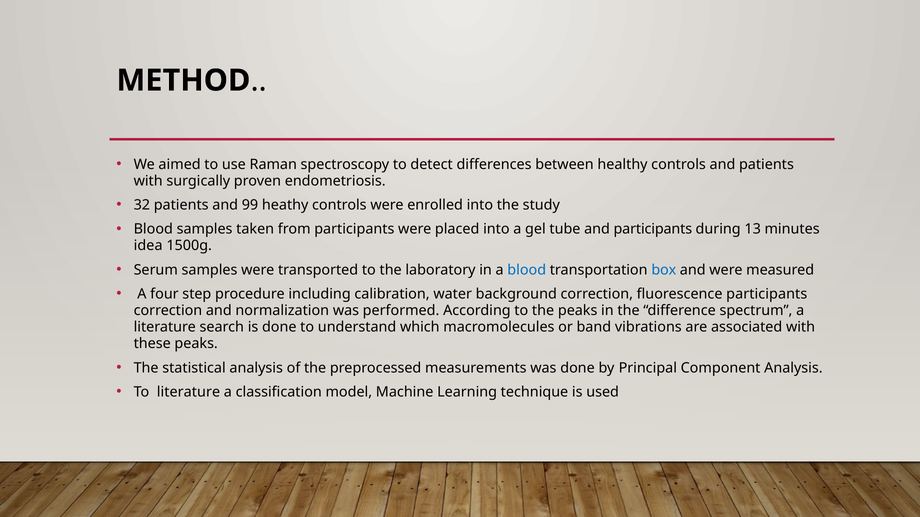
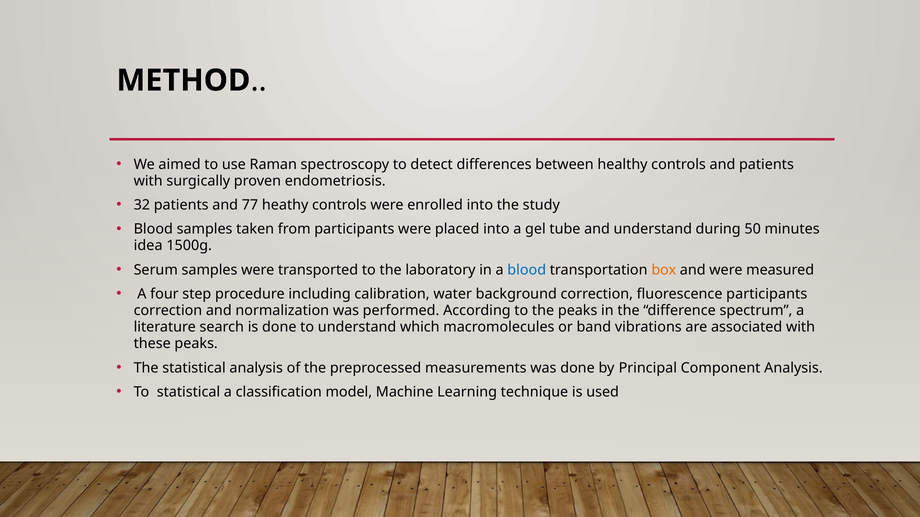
99: 99 -> 77
and participants: participants -> understand
13: 13 -> 50
box colour: blue -> orange
To literature: literature -> statistical
